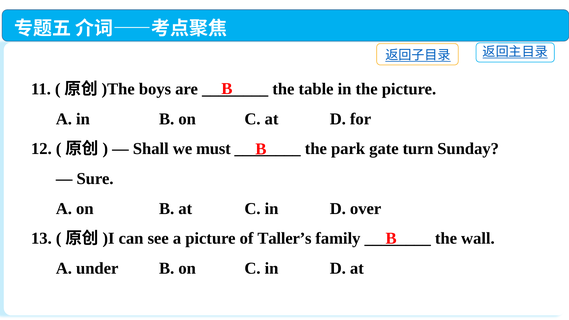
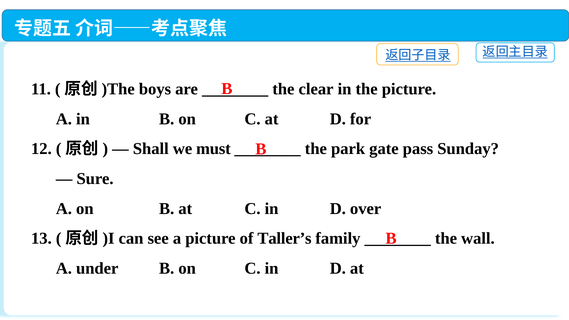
table: table -> clear
turn: turn -> pass
